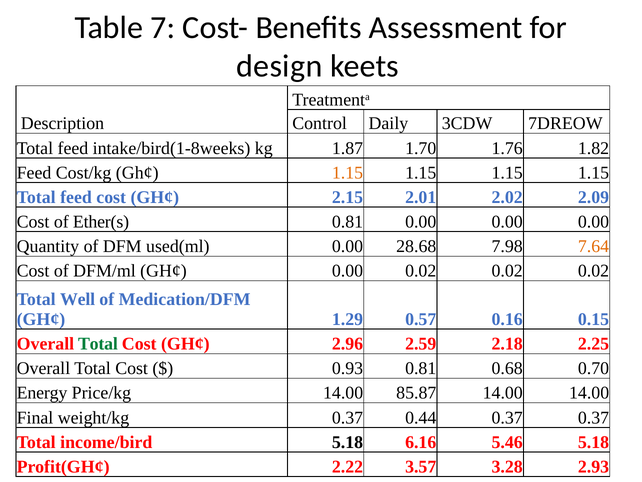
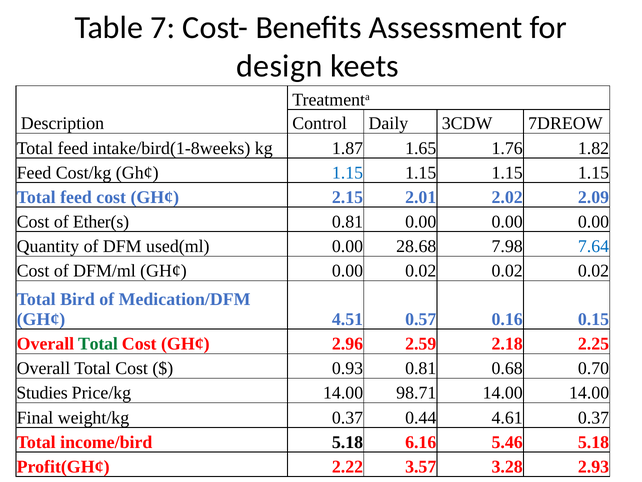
1.70: 1.70 -> 1.65
1.15 at (348, 173) colour: orange -> blue
7.64 colour: orange -> blue
Well: Well -> Bird
1.29: 1.29 -> 4.51
Energy: Energy -> Studies
85.87: 85.87 -> 98.71
0.44 0.37: 0.37 -> 4.61
